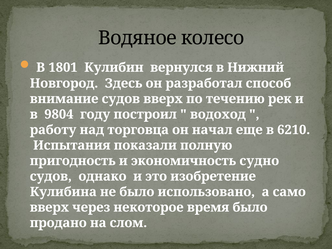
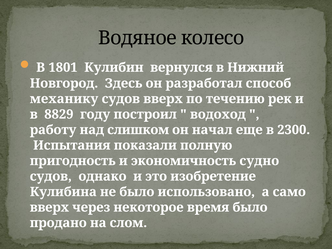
внимание: внимание -> механику
9804: 9804 -> 8829
торговца: торговца -> слишком
6210: 6210 -> 2300
